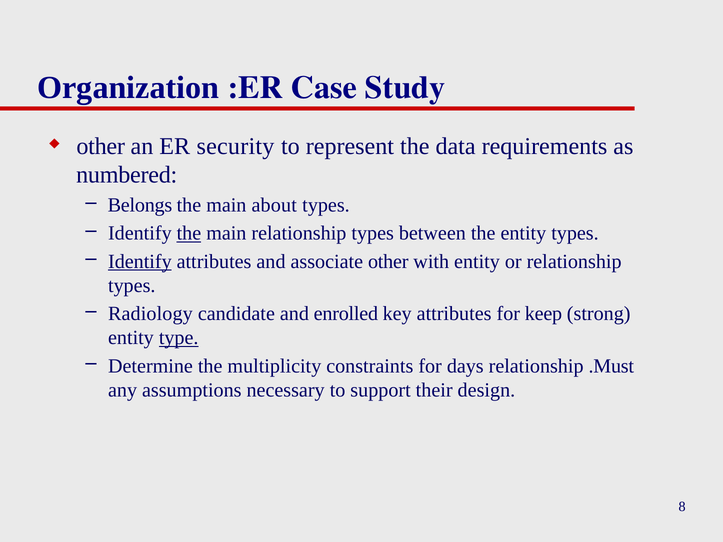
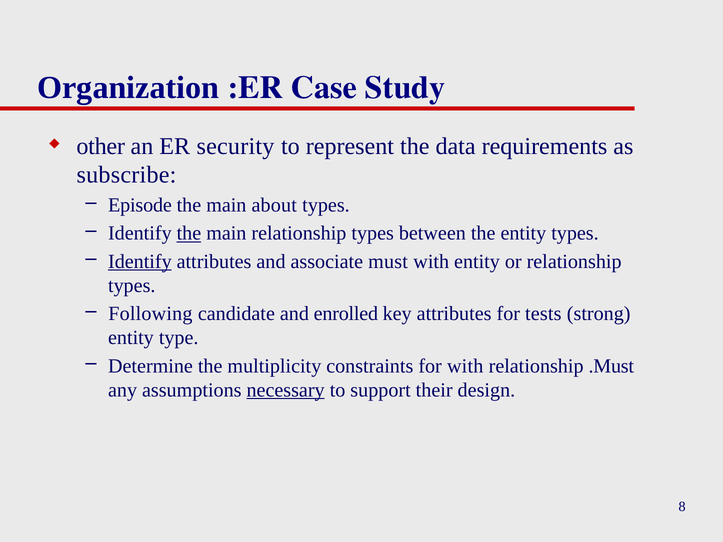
numbered: numbered -> subscribe
Belongs: Belongs -> Episode
associate other: other -> must
Radiology: Radiology -> Following
keep: keep -> tests
type underline: present -> none
for days: days -> with
necessary underline: none -> present
